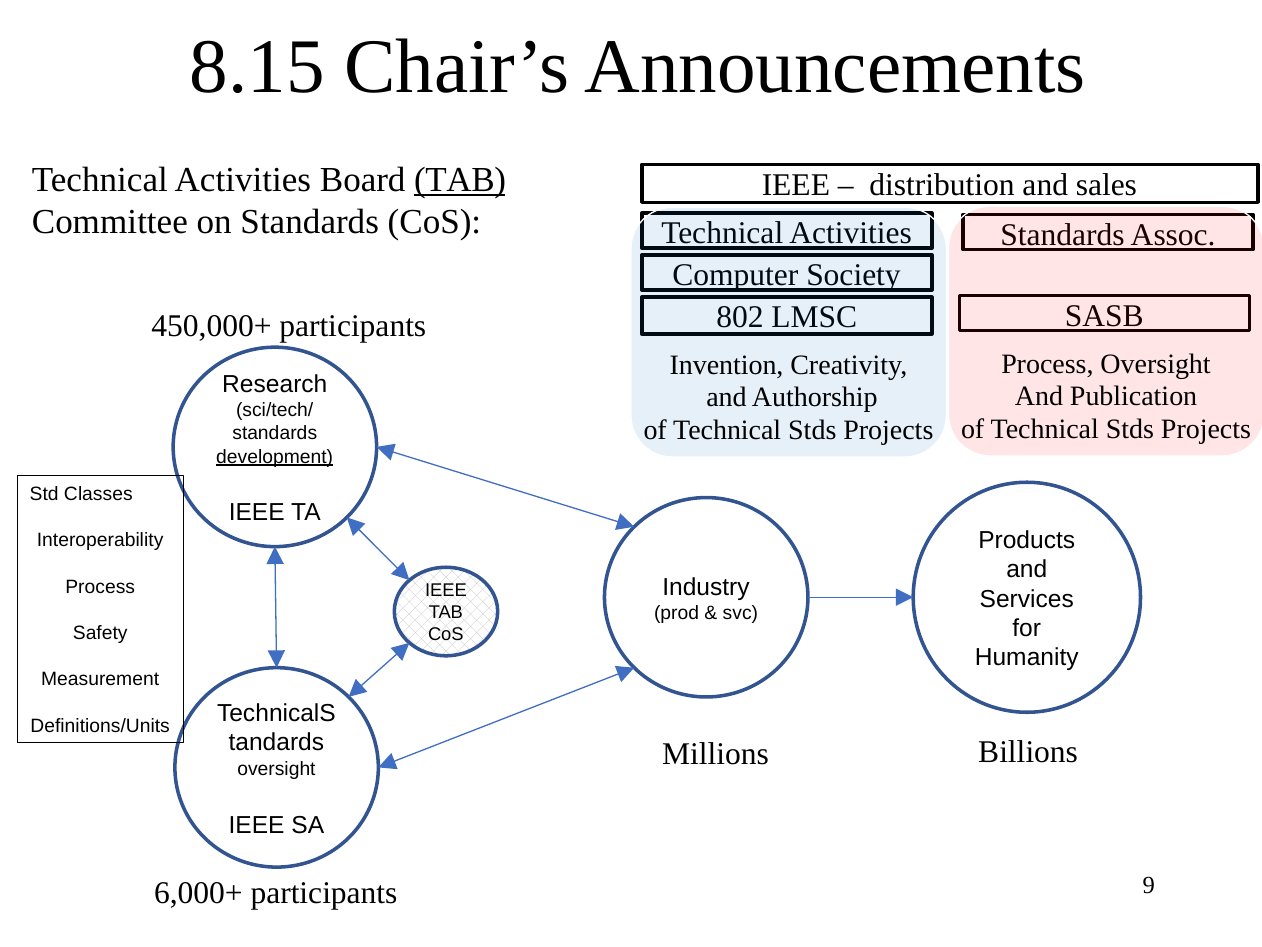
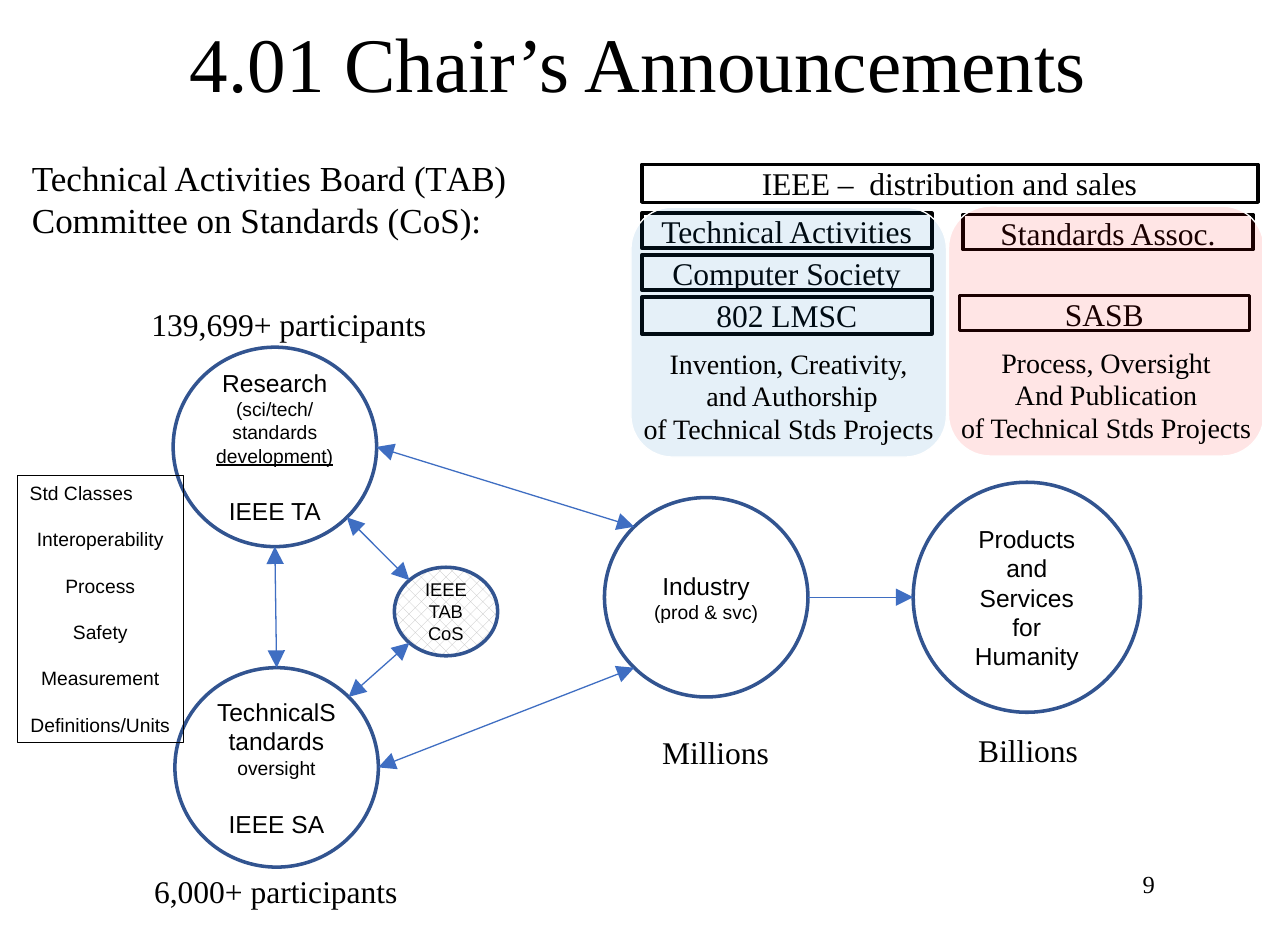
8.15: 8.15 -> 4.01
TAB at (460, 180) underline: present -> none
450,000+: 450,000+ -> 139,699+
